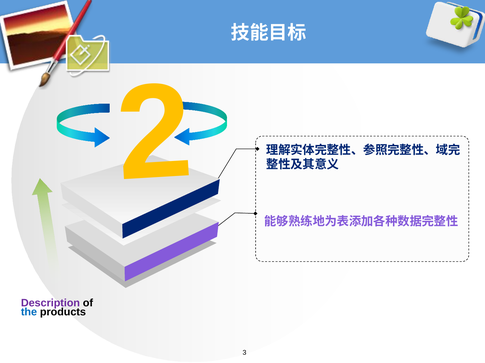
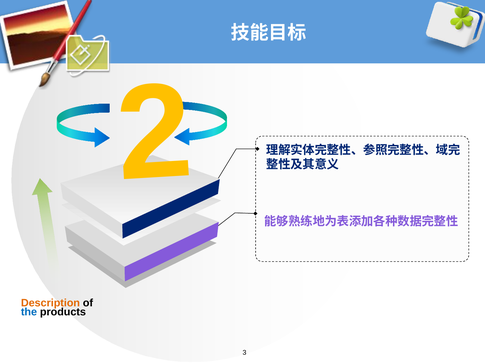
Description colour: purple -> orange
